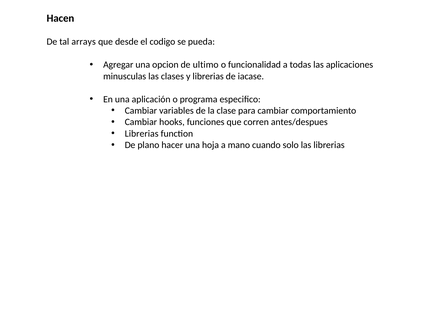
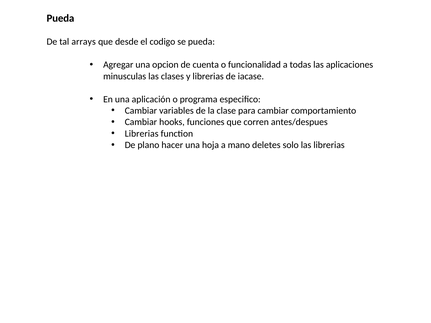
Hacen at (60, 18): Hacen -> Pueda
ultimo: ultimo -> cuenta
cuando: cuando -> deletes
